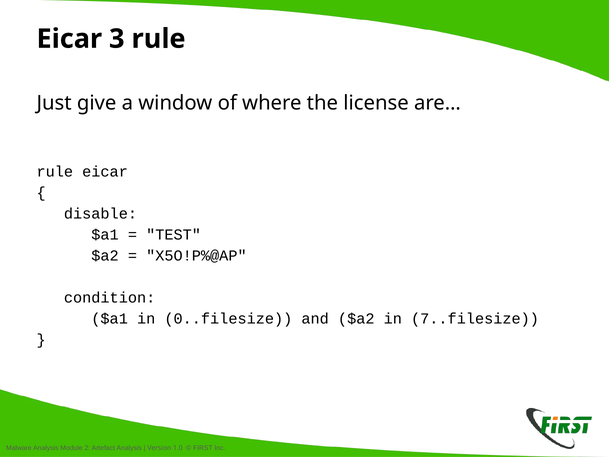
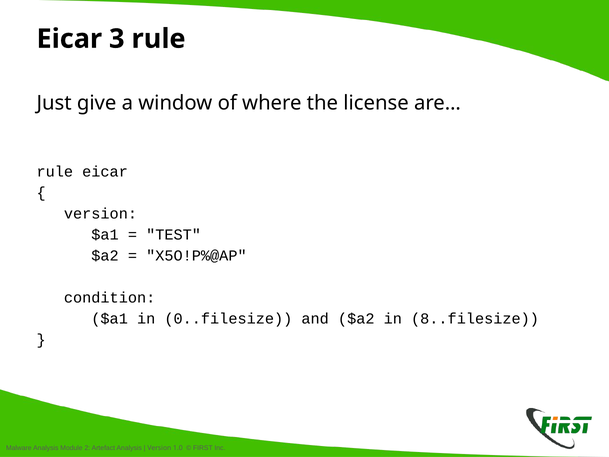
disable at (100, 213): disable -> version
7..filesize: 7..filesize -> 8..filesize
